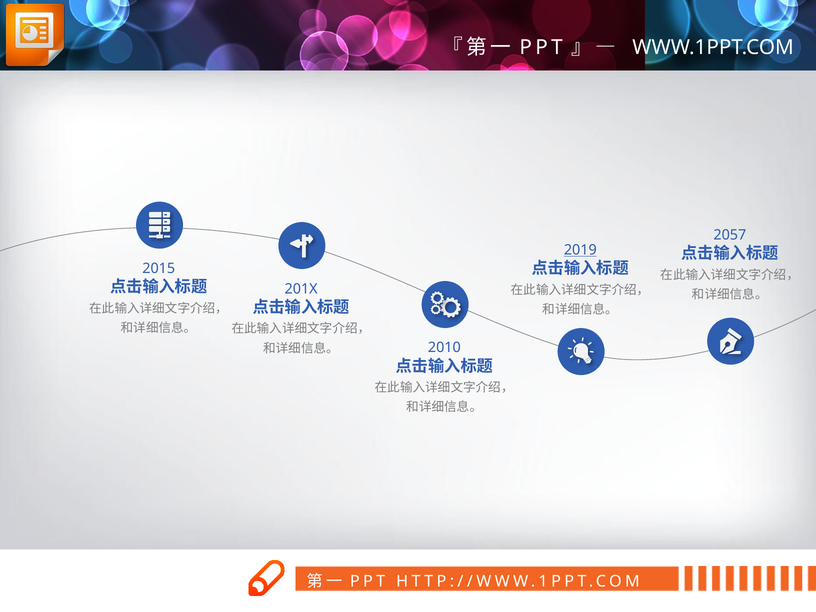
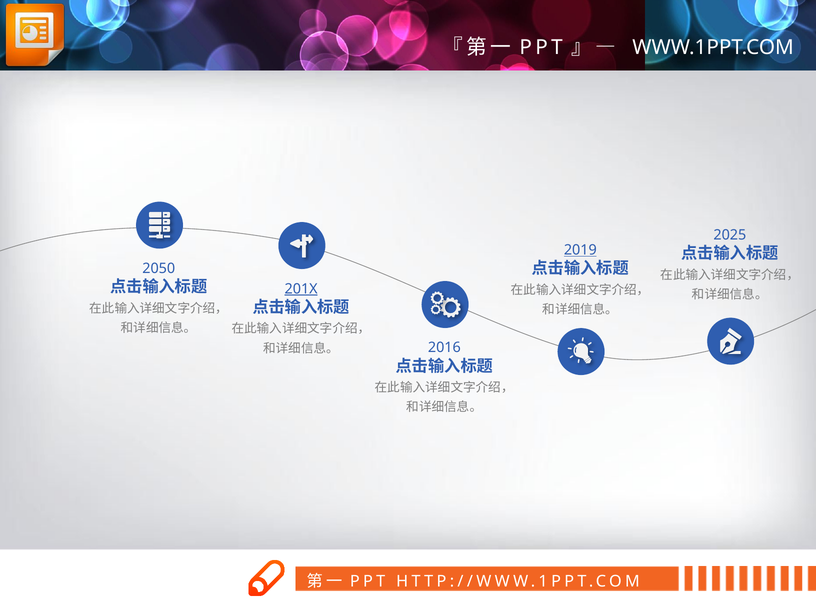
2057: 2057 -> 2025
2015: 2015 -> 2050
201X underline: none -> present
2010: 2010 -> 2016
